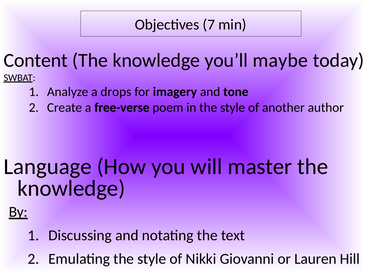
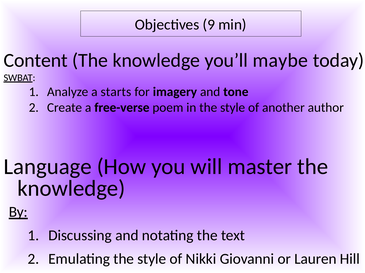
7: 7 -> 9
drops: drops -> starts
